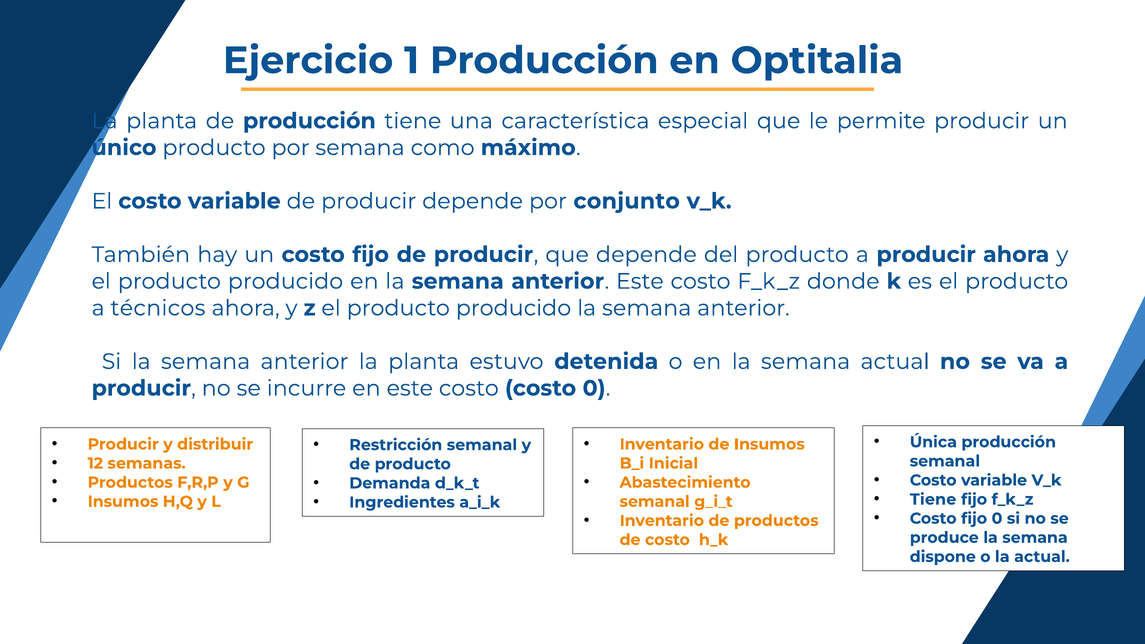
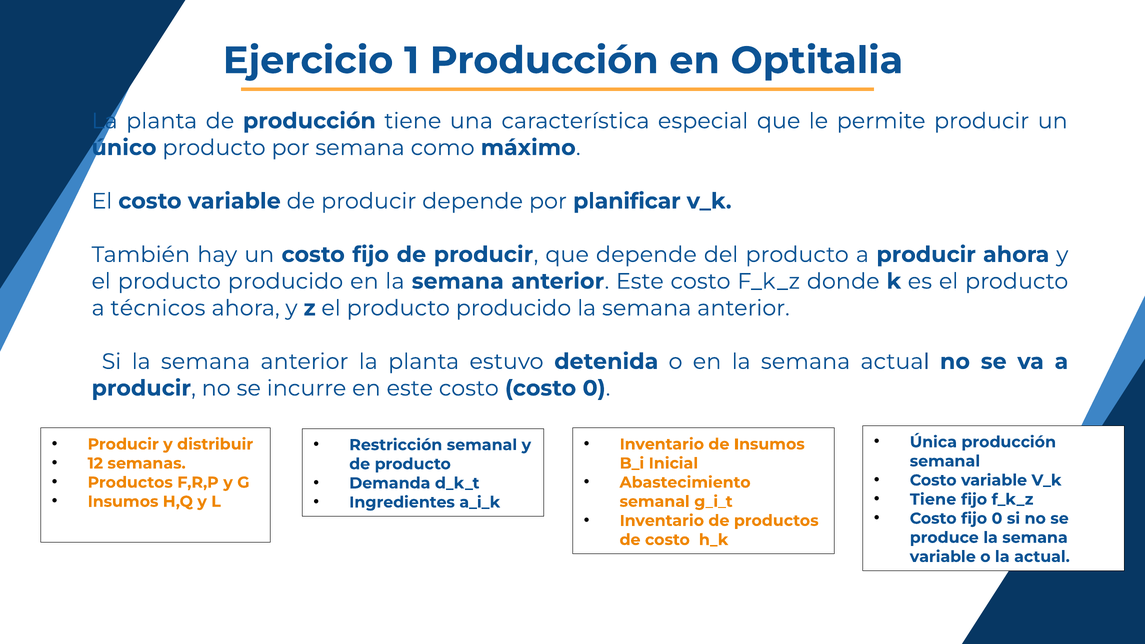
conjunto: conjunto -> planificar
dispone at (943, 557): dispone -> variable
